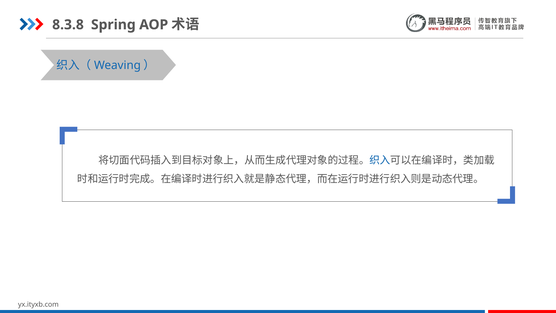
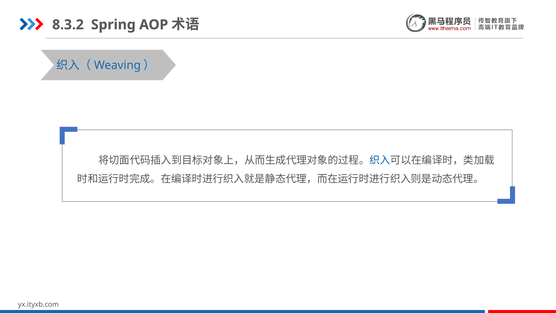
8.3.8: 8.3.8 -> 8.3.2
